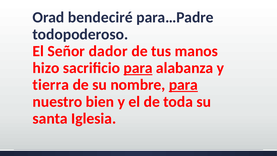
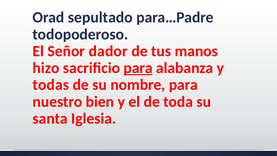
bendeciré: bendeciré -> sepultado
tierra: tierra -> todas
para at (183, 85) underline: present -> none
